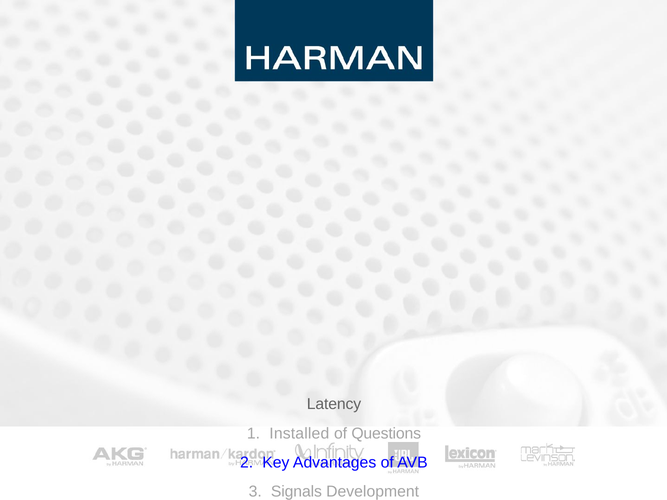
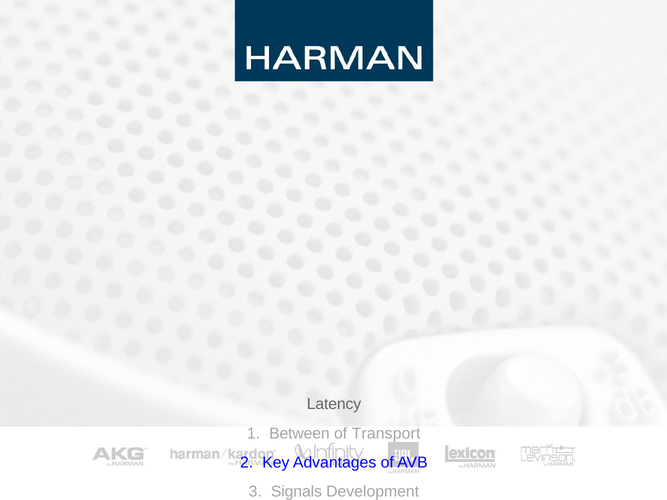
Installed at (299, 434): Installed -> Between
of Questions: Questions -> Transport
